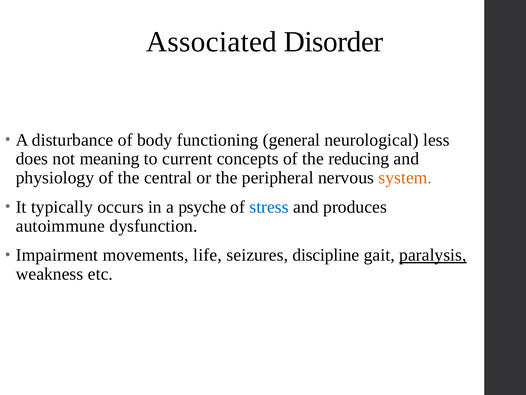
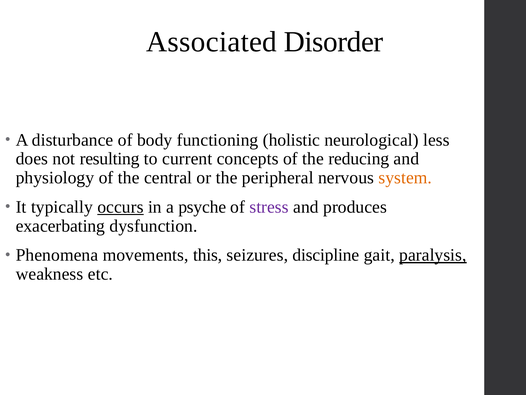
general: general -> holistic
meaning: meaning -> resulting
occurs underline: none -> present
stress colour: blue -> purple
autoimmune: autoimmune -> exacerbating
Impairment: Impairment -> Phenomena
life: life -> this
